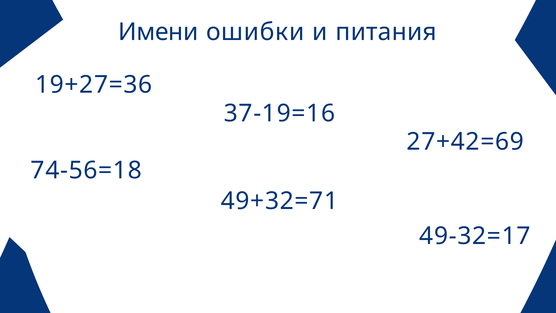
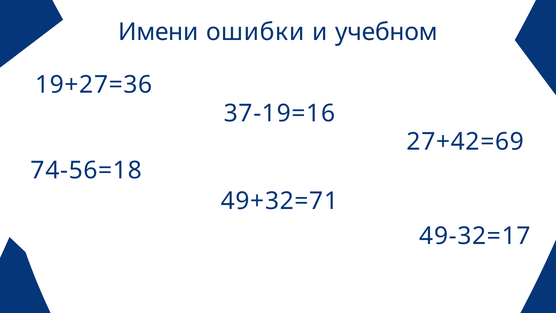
питания: питания -> учебном
